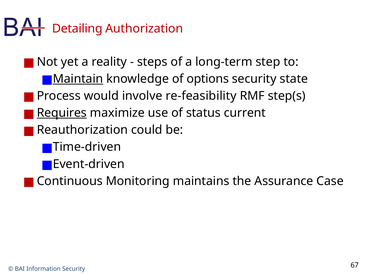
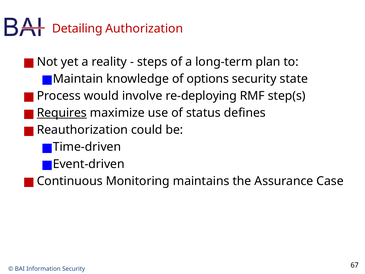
step: step -> plan
Maintain underline: present -> none
re-feasibility: re-feasibility -> re-deploying
current: current -> defines
